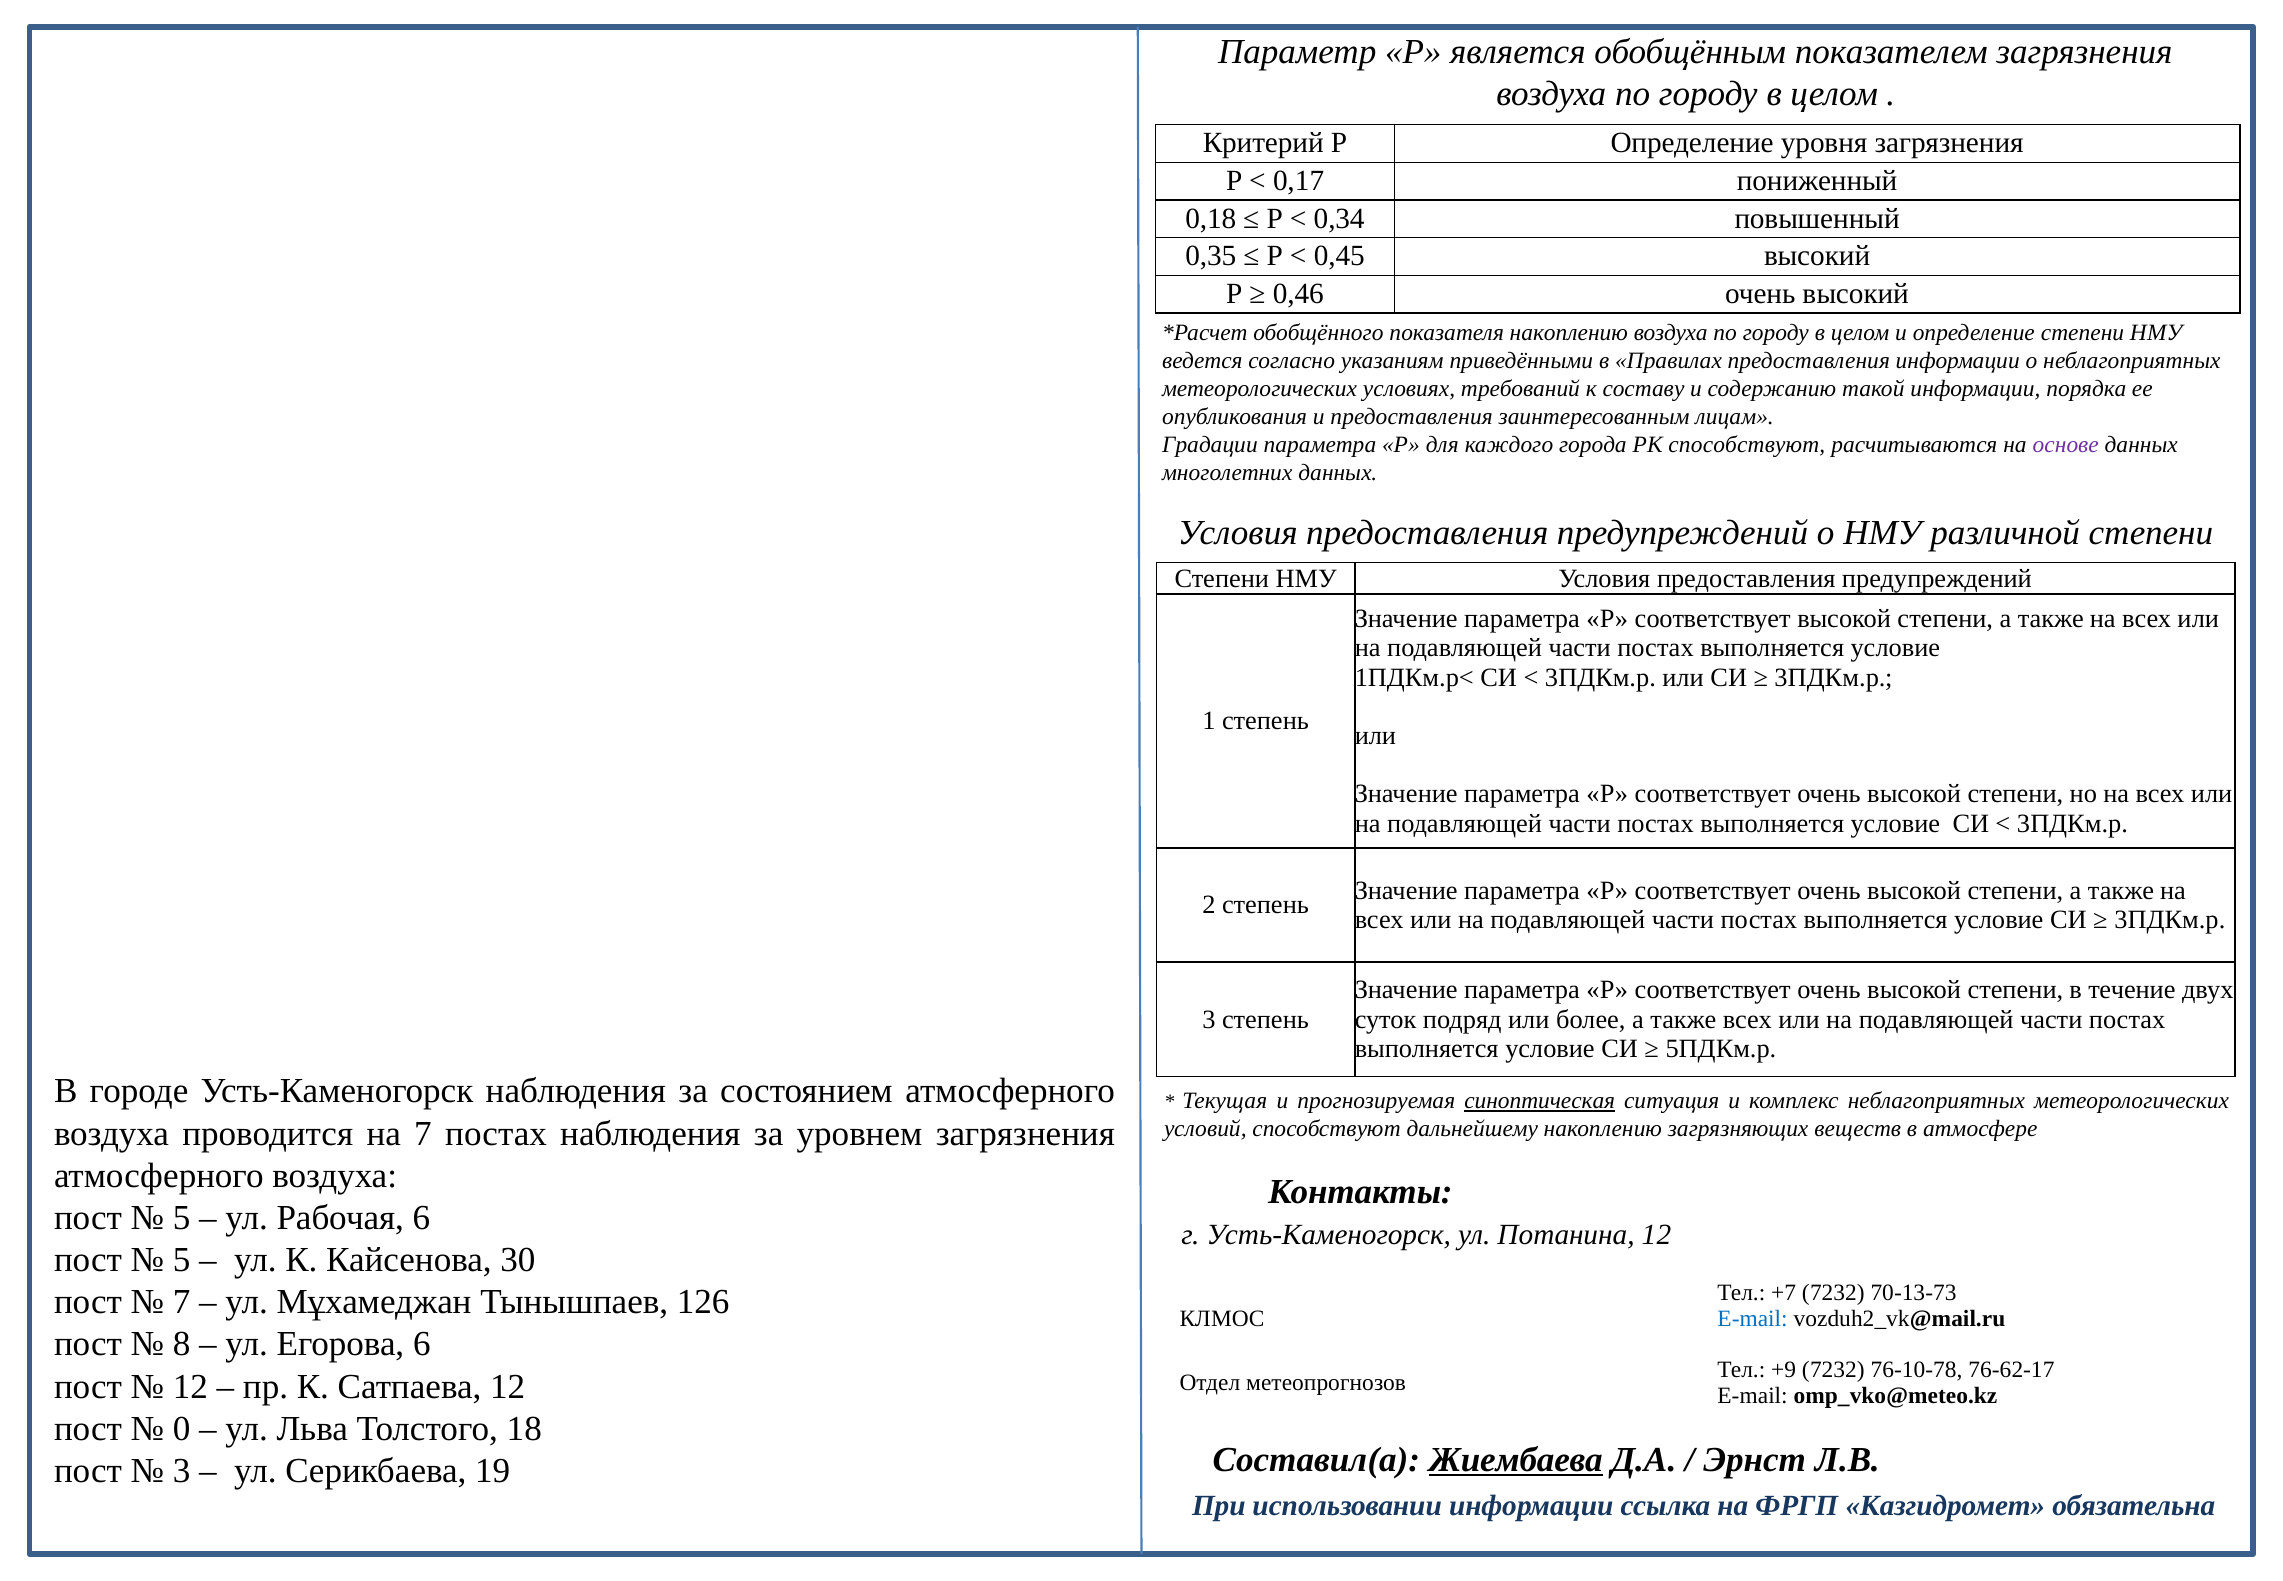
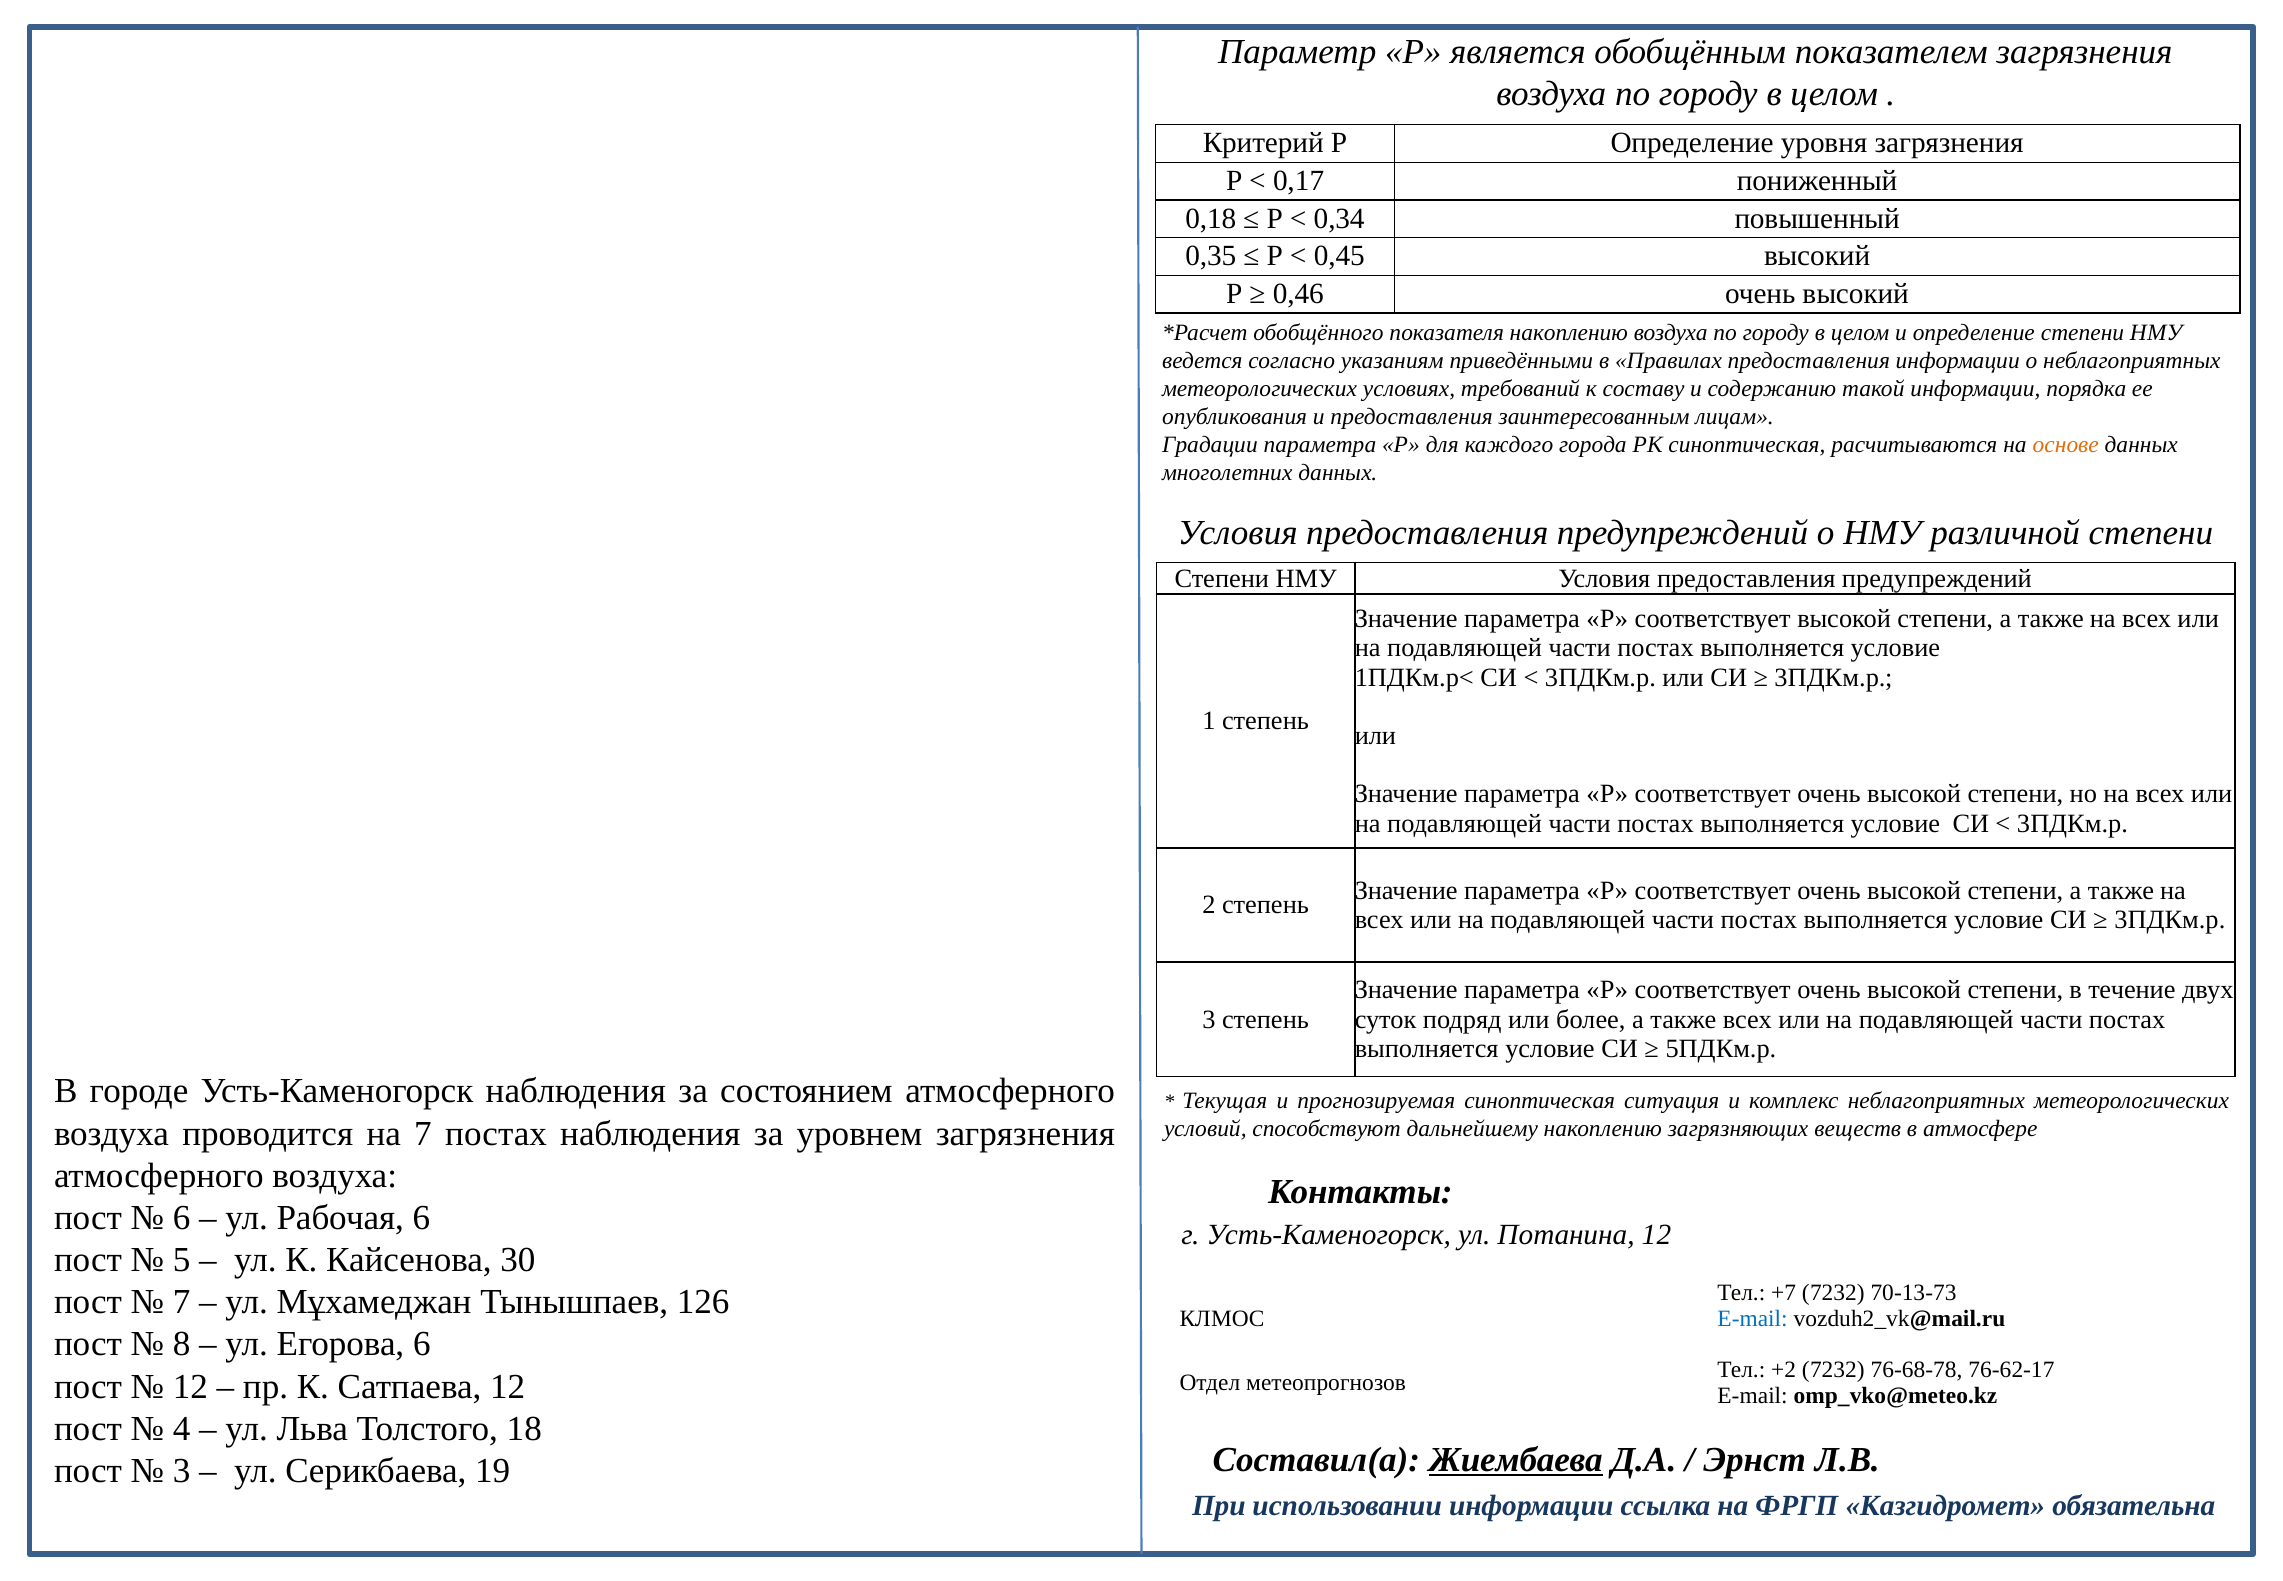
РК способствуют: способствуют -> синоптическая
основе colour: purple -> orange
синоптическая at (1540, 1101) underline: present -> none
5 at (182, 1217): 5 -> 6
+9: +9 -> +2
76-10-78: 76-10-78 -> 76-68-78
0: 0 -> 4
